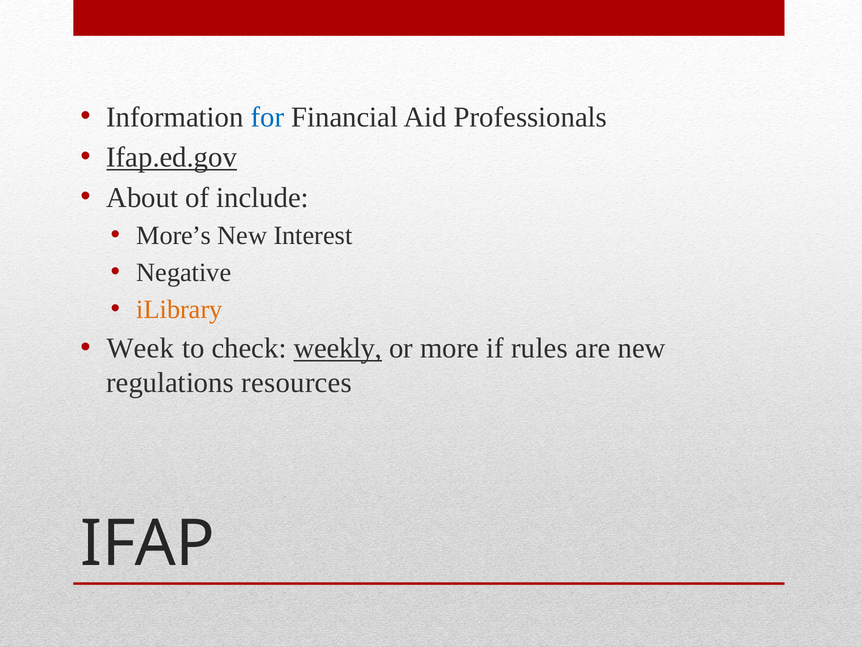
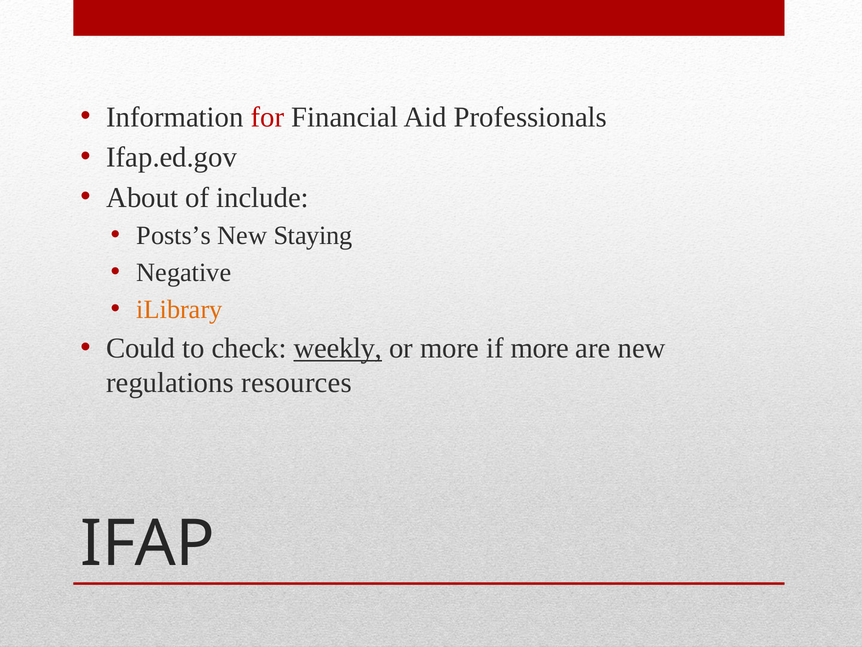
for colour: blue -> red
Ifap.ed.gov underline: present -> none
More’s: More’s -> Posts’s
Interest: Interest -> Staying
Week: Week -> Could
if rules: rules -> more
